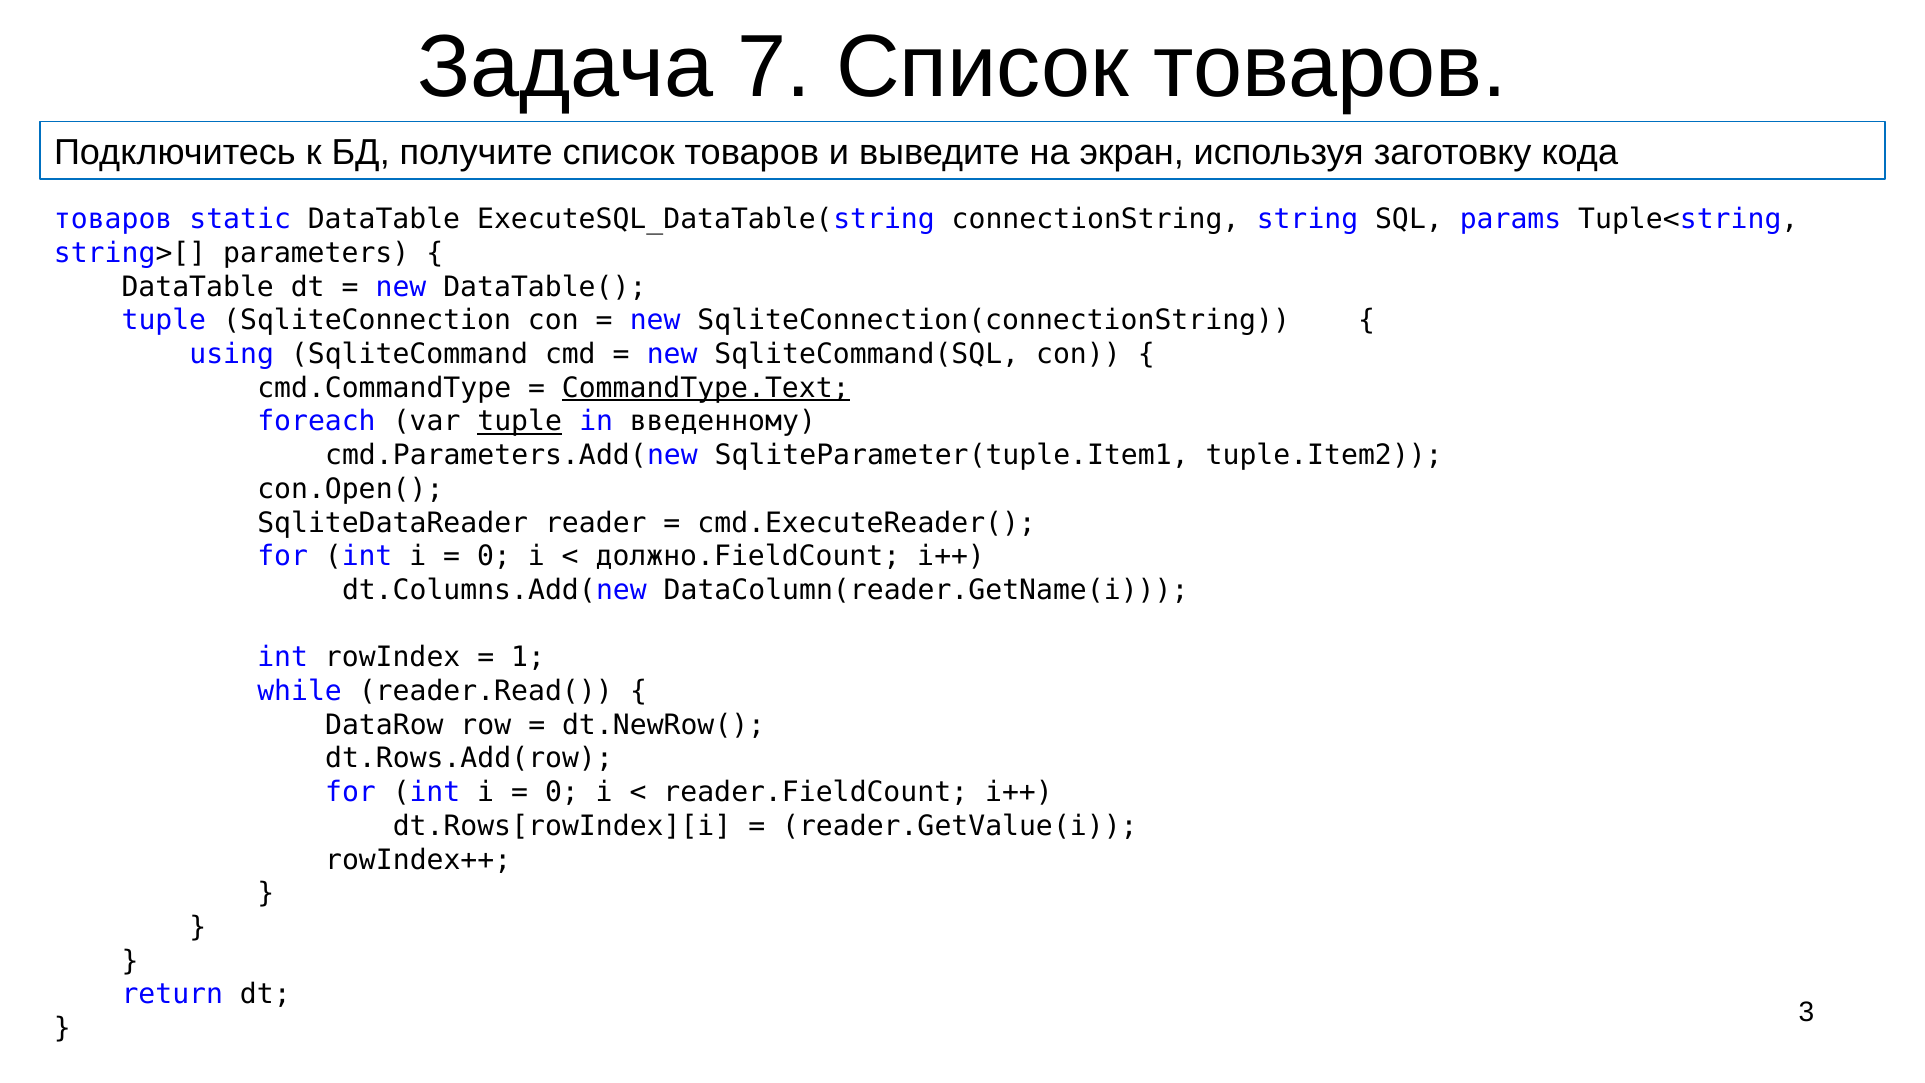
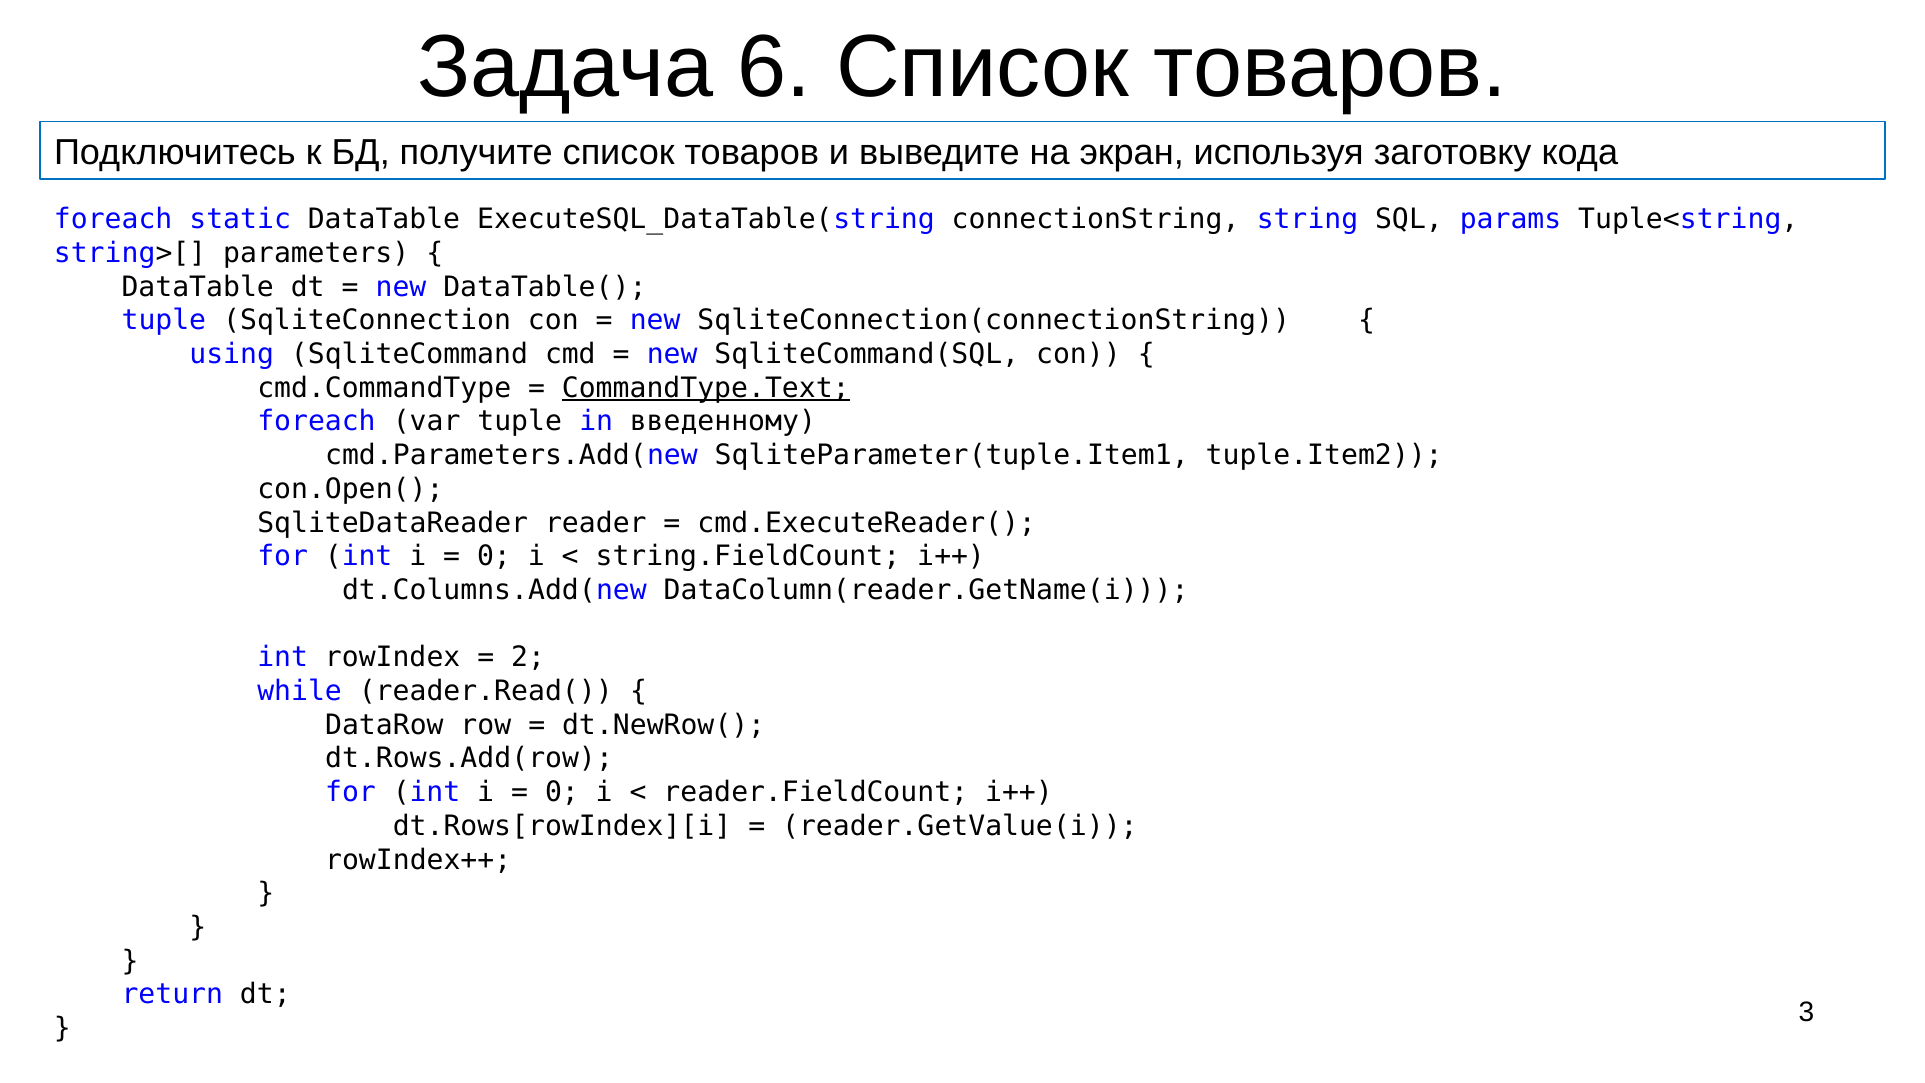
7: 7 -> 6
товаров at (113, 219): товаров -> foreach
tuple at (520, 422) underline: present -> none
должно.FieldCount: должно.FieldCount -> string.FieldCount
1: 1 -> 2
